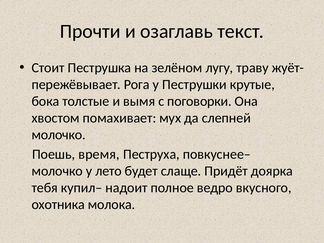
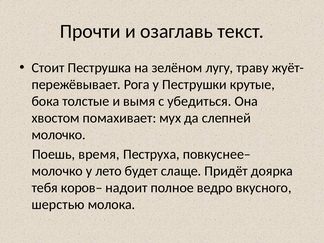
поговорки: поговорки -> убедиться
купил–: купил– -> коров–
охотника: охотника -> шерстью
